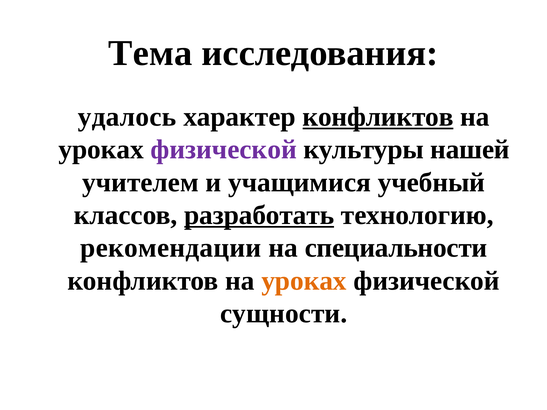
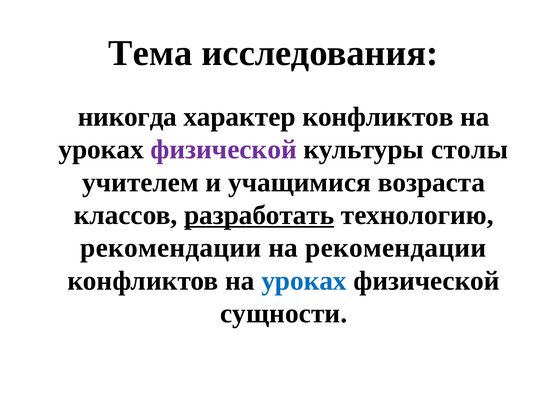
удалось: удалось -> никогда
конфликтов at (378, 117) underline: present -> none
нашей: нашей -> столы
учебный: учебный -> возраста
на специальности: специальности -> рекомендации
уроках at (304, 281) colour: orange -> blue
